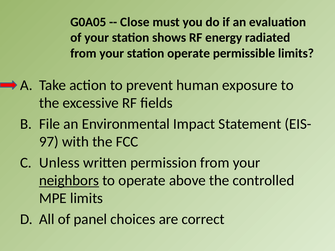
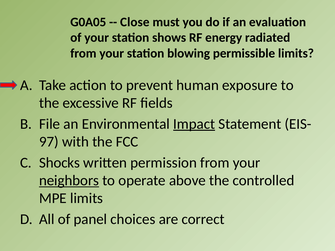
station operate: operate -> blowing
Impact underline: none -> present
Unless: Unless -> Shocks
